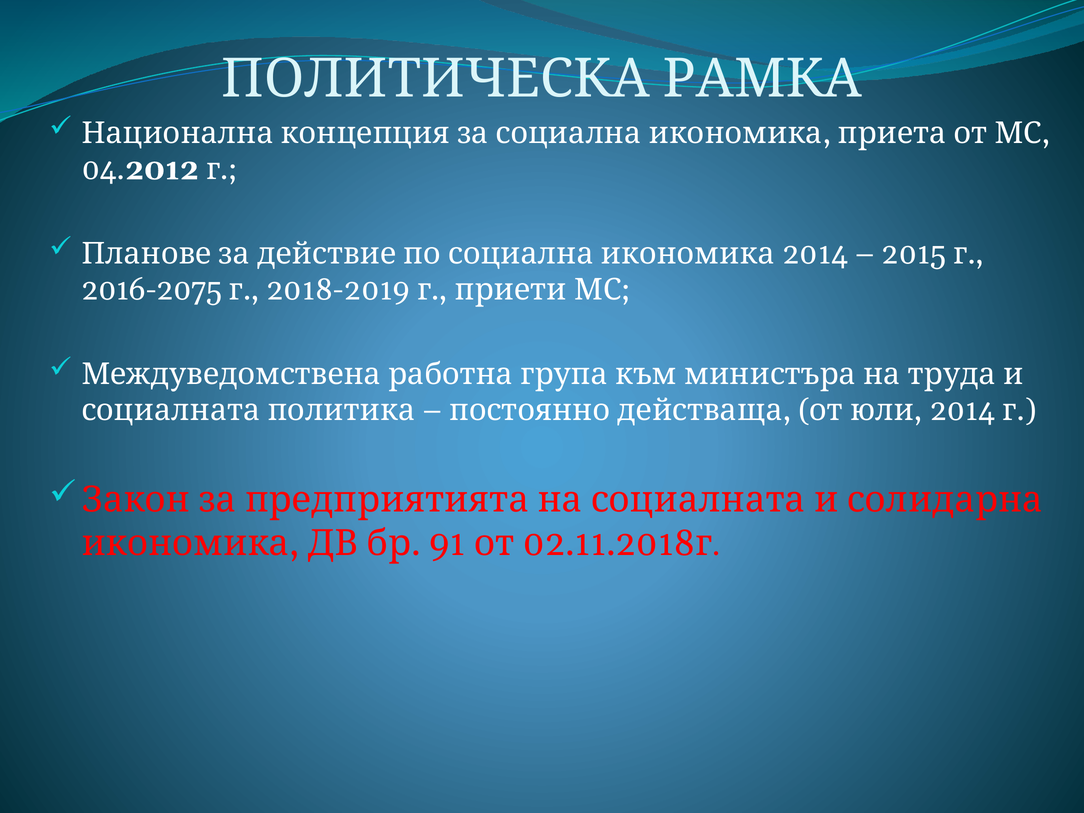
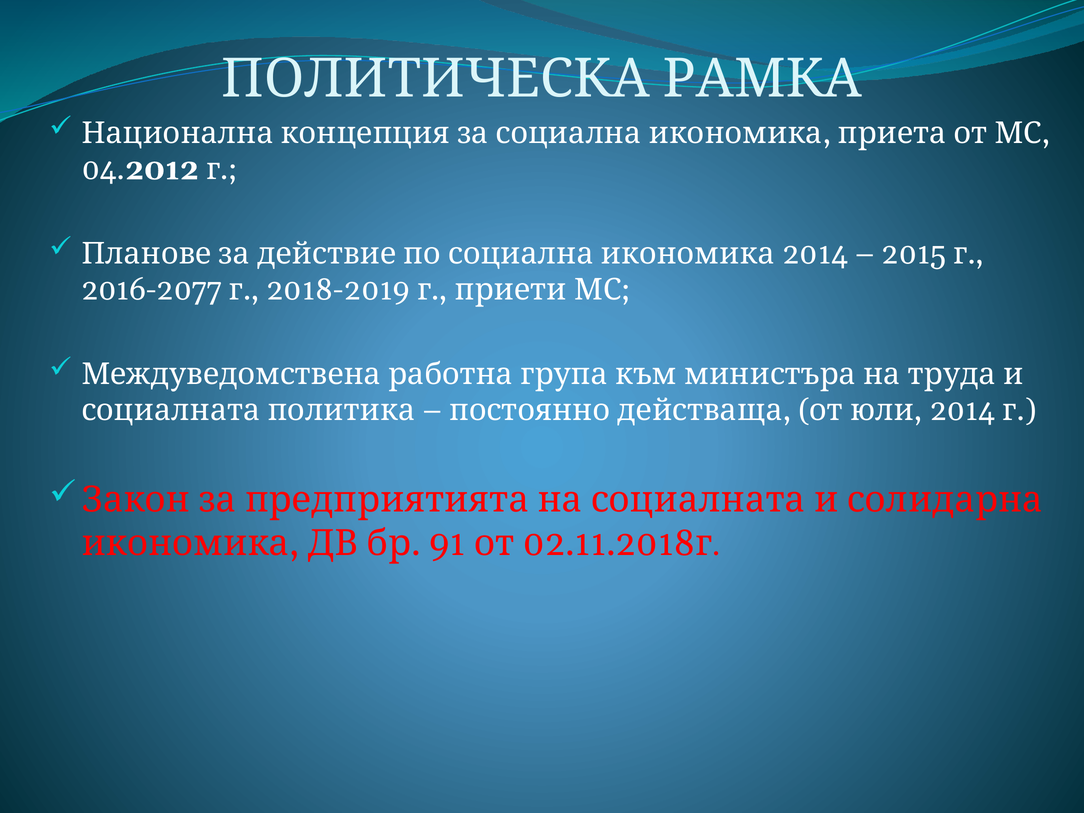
2016-2075: 2016-2075 -> 2016-2077
